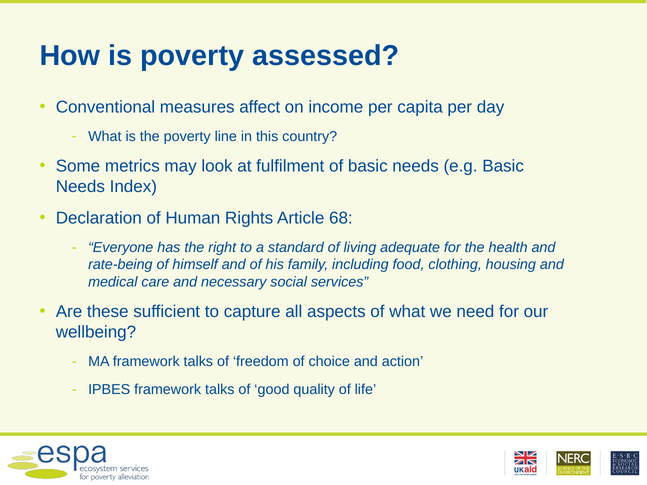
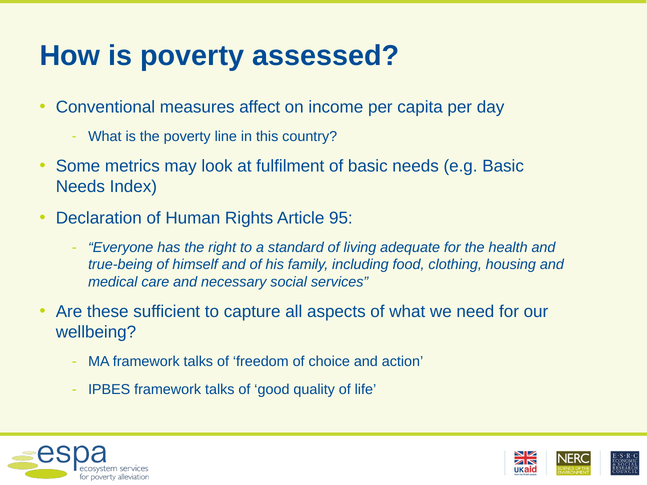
68: 68 -> 95
rate-being: rate-being -> true-being
